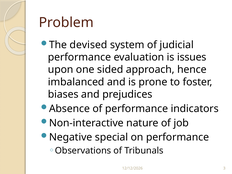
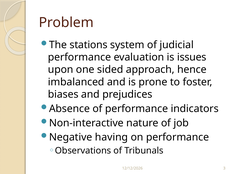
devised: devised -> stations
special: special -> having
